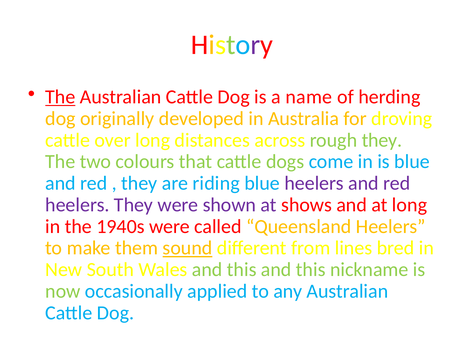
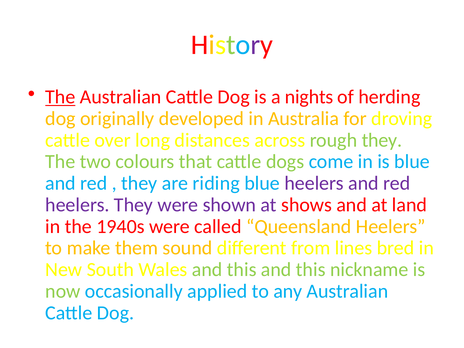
name: name -> nights
at long: long -> land
sound underline: present -> none
